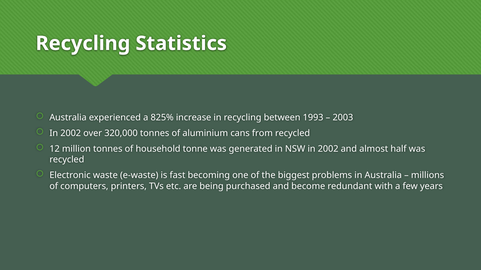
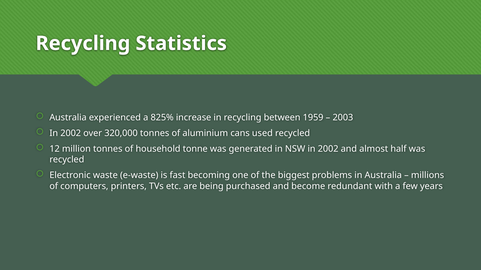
1993: 1993 -> 1959
from: from -> used
